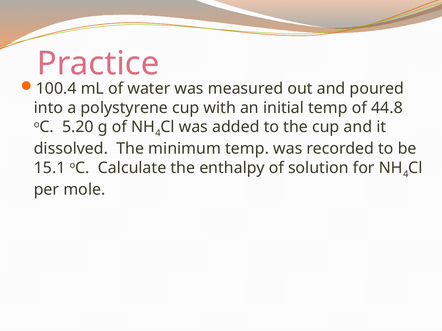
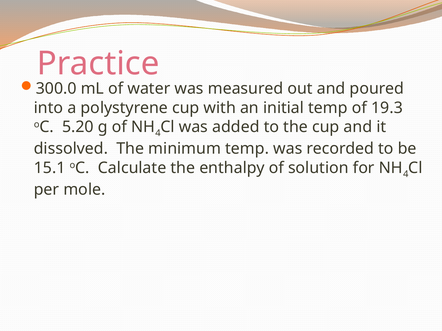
100.4: 100.4 -> 300.0
44.8: 44.8 -> 19.3
